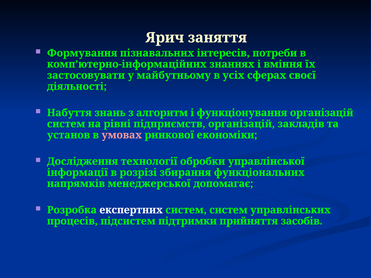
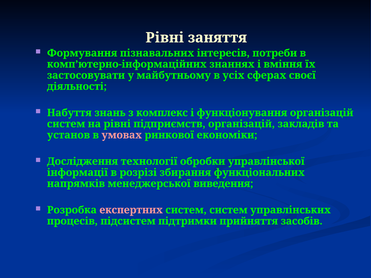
Ярич at (165, 38): Ярич -> Рівні
алгоритм: алгоритм -> комплекс
допомагає: допомагає -> виведення
експертних colour: white -> pink
